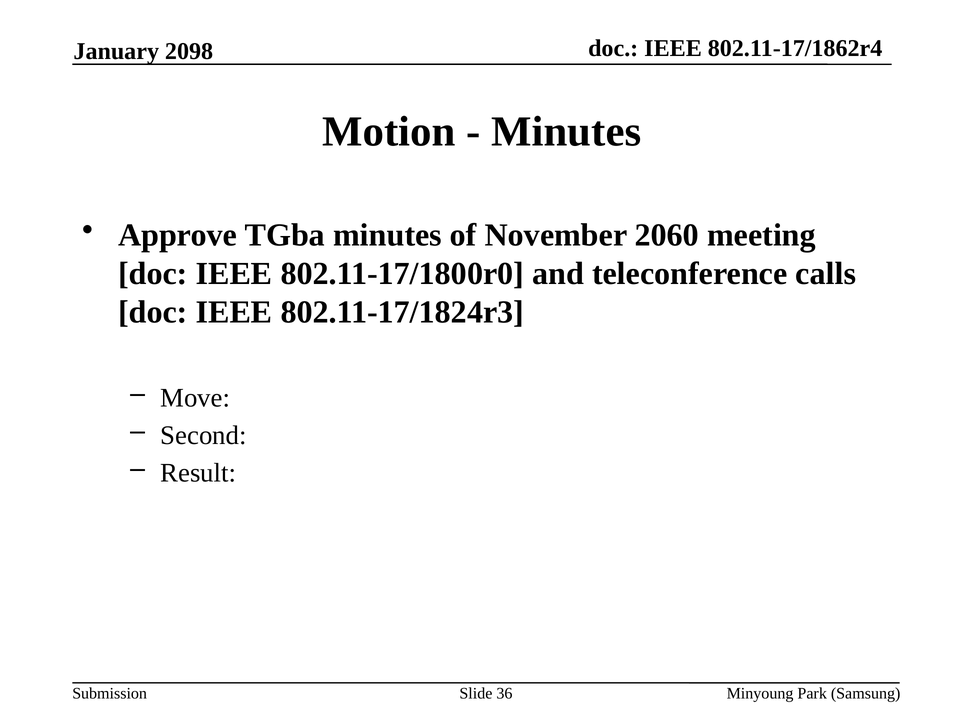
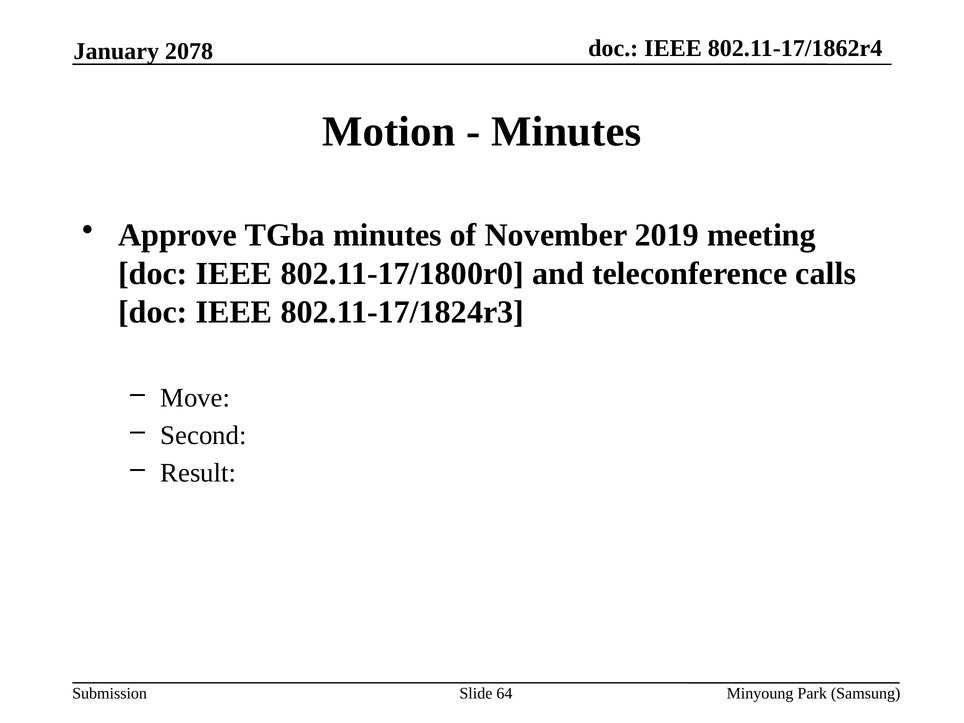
2098: 2098 -> 2078
2060: 2060 -> 2019
36: 36 -> 64
